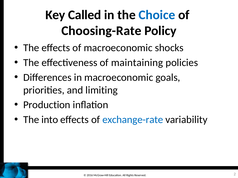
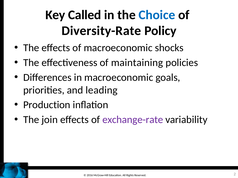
Choosing-Rate: Choosing-Rate -> Diversity-Rate
limiting: limiting -> leading
into: into -> join
exchange-rate colour: blue -> purple
